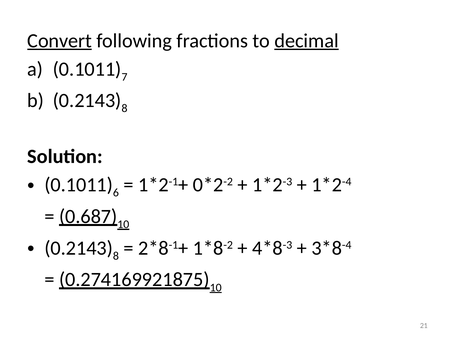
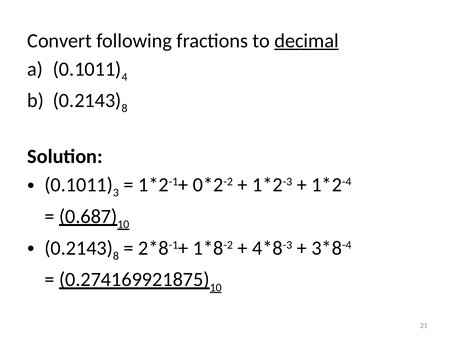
Convert underline: present -> none
7: 7 -> 4
6: 6 -> 3
